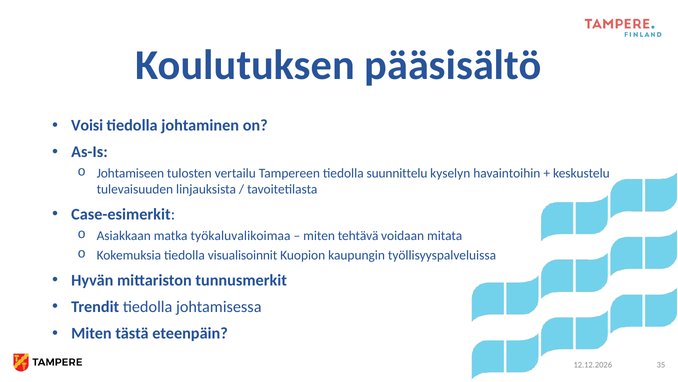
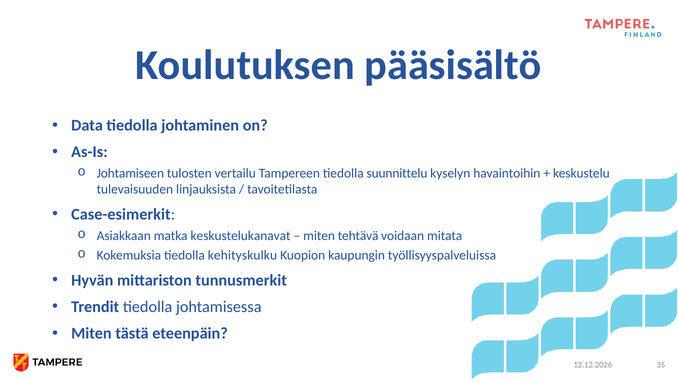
Voisi: Voisi -> Data
työkaluvalikoimaa: työkaluvalikoimaa -> keskustelukanavat
visualisoinnit: visualisoinnit -> kehityskulku
